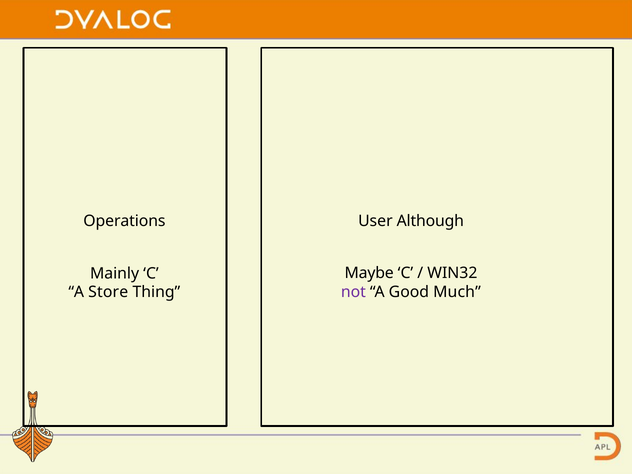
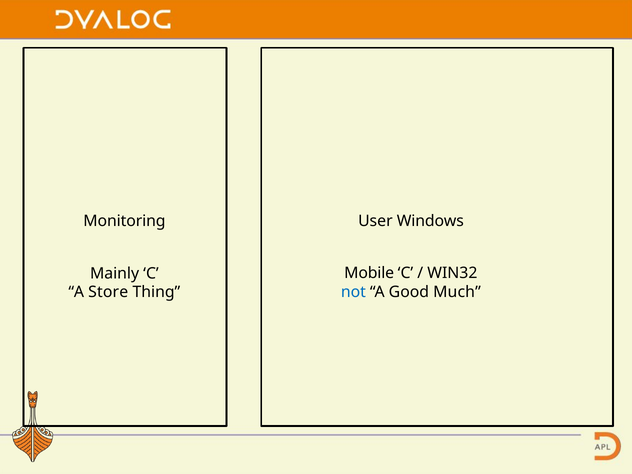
Operations: Operations -> Monitoring
Although: Although -> Windows
Maybe: Maybe -> Mobile
not colour: purple -> blue
